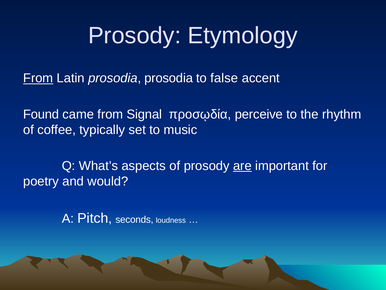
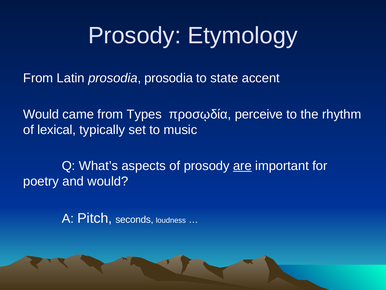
From at (38, 78) underline: present -> none
false: false -> state
Found at (41, 114): Found -> Would
Signal: Signal -> Types
coffee: coffee -> lexical
